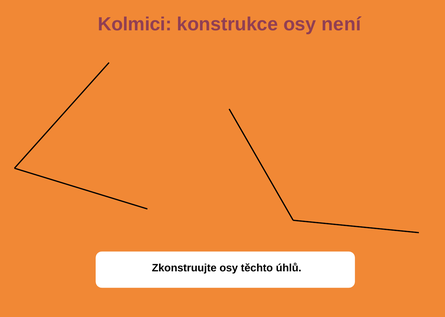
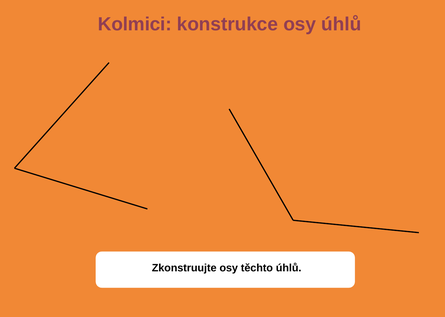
osy není: není -> úhlů
